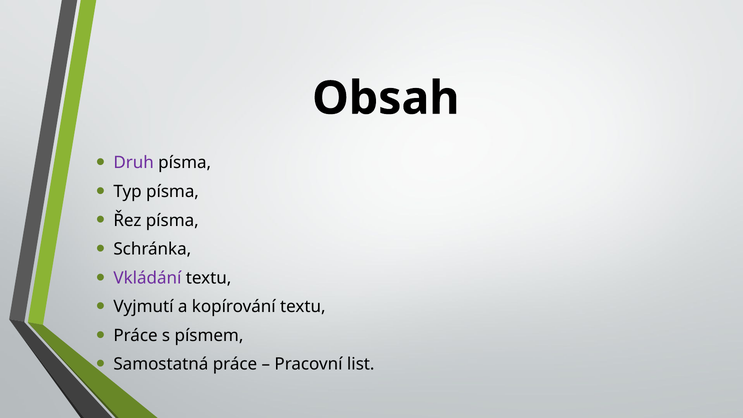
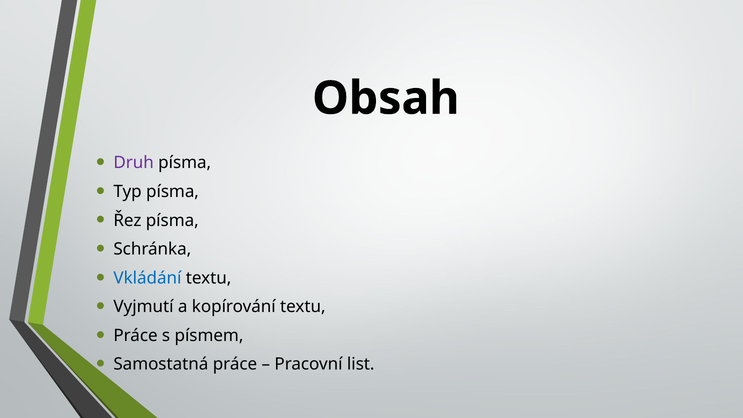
Vkládání colour: purple -> blue
